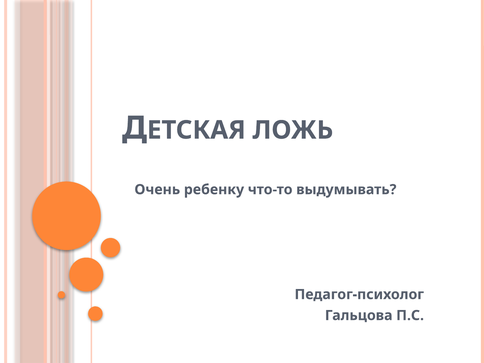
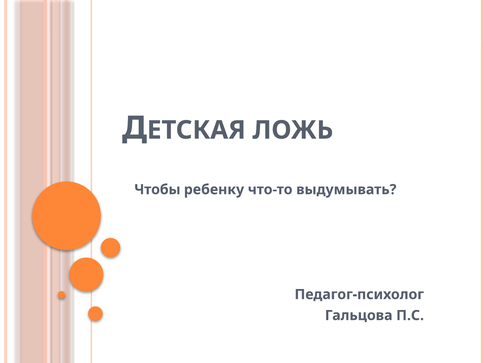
Очень: Очень -> Чтобы
